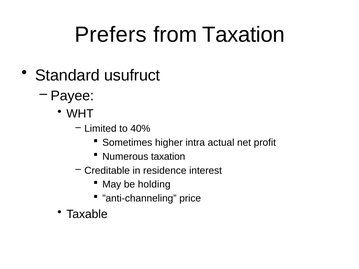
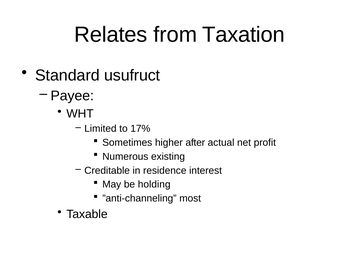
Prefers: Prefers -> Relates
40%: 40% -> 17%
intra: intra -> after
Numerous taxation: taxation -> existing
price: price -> most
